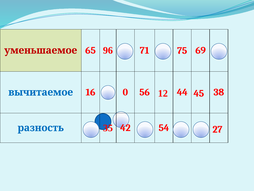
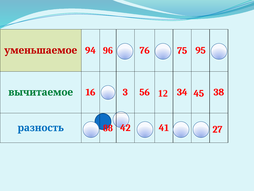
уменьшаемое 65: 65 -> 94
71: 71 -> 76
69: 69 -> 95
вычитаемое colour: blue -> green
0: 0 -> 3
44: 44 -> 34
35: 35 -> 88
54: 54 -> 41
